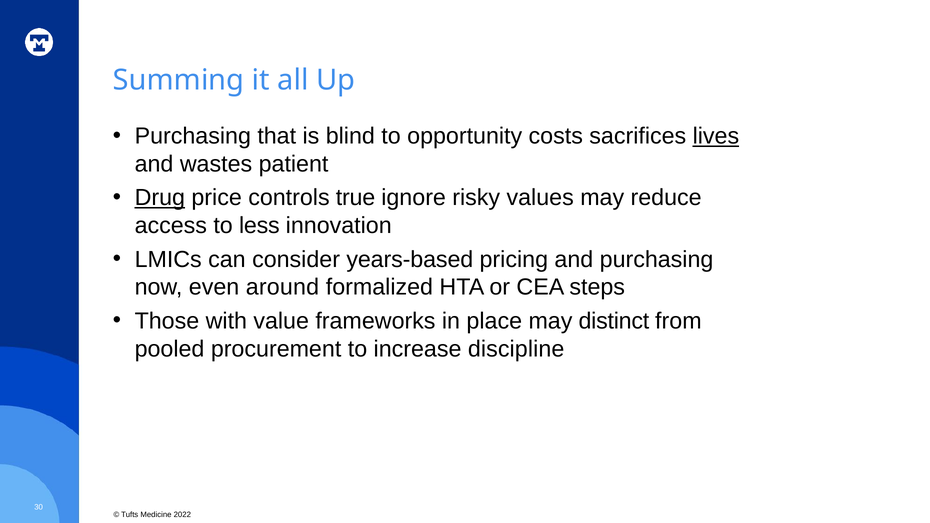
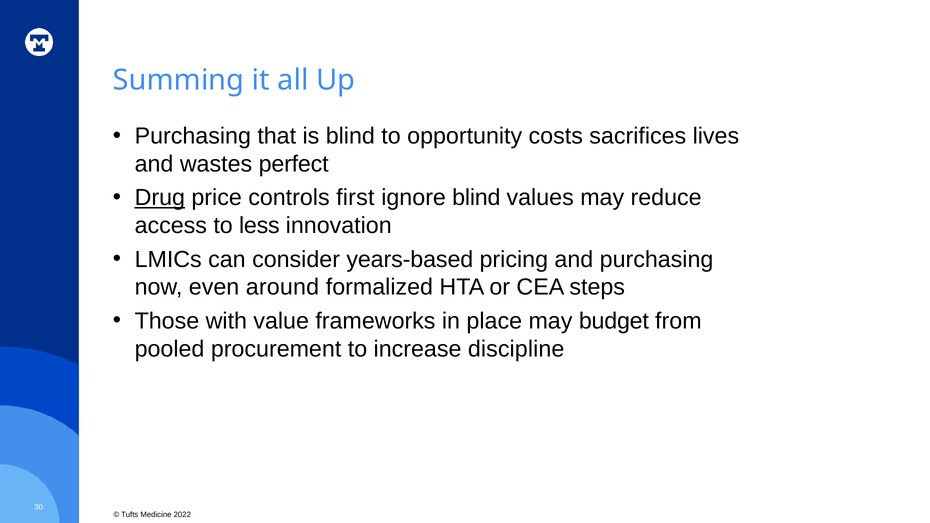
lives underline: present -> none
patient: patient -> perfect
true: true -> first
ignore risky: risky -> blind
distinct: distinct -> budget
